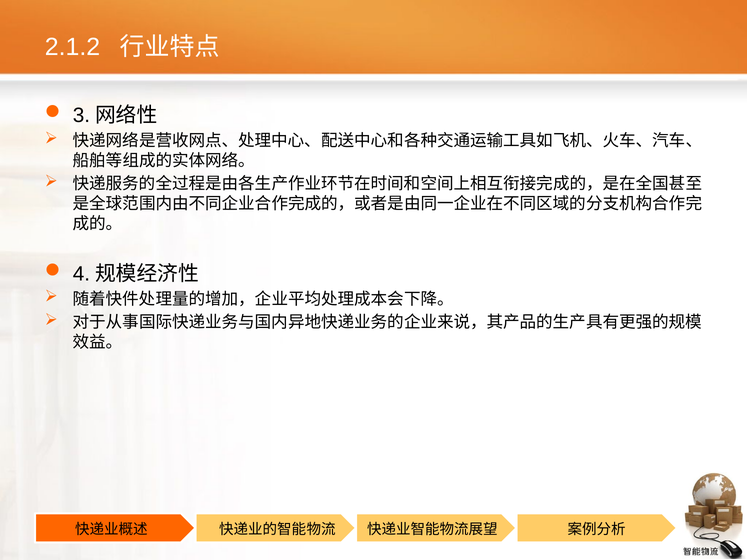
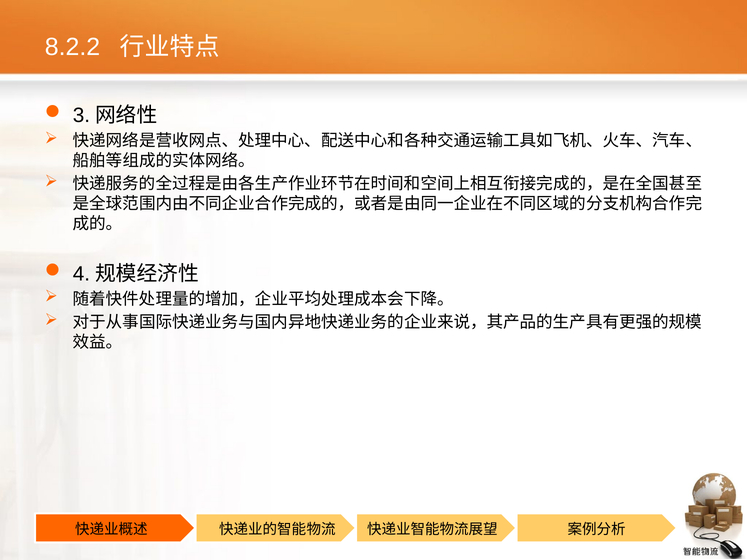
2.1.2: 2.1.2 -> 8.2.2
